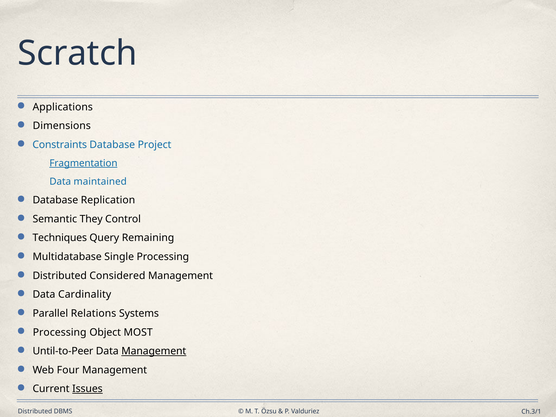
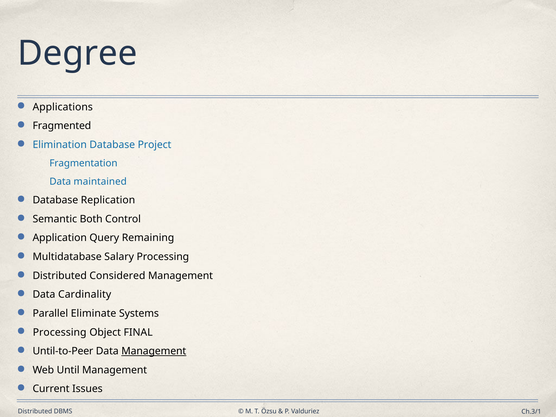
Scratch: Scratch -> Degree
Dimensions: Dimensions -> Fragmented
Constraints: Constraints -> Elimination
Fragmentation underline: present -> none
They: They -> Both
Techniques: Techniques -> Application
Single: Single -> Salary
Relations: Relations -> Eliminate
MOST: MOST -> FINAL
Four: Four -> Until
Issues underline: present -> none
